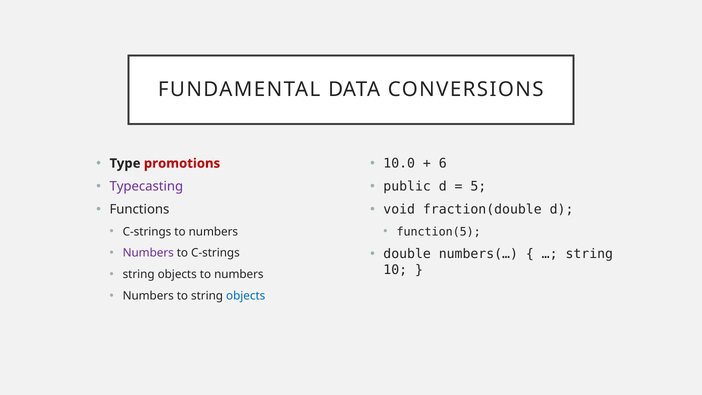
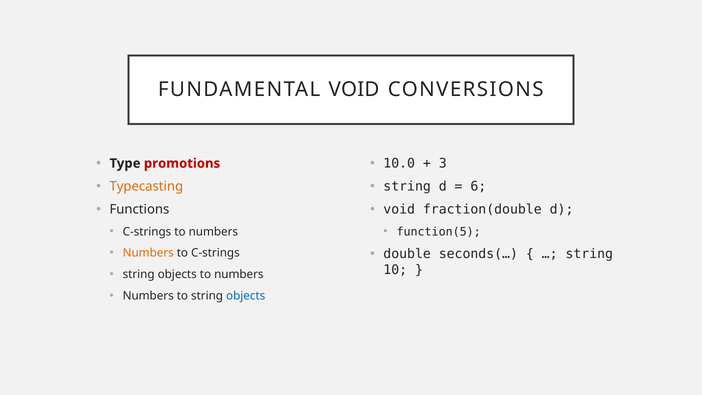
FUNDAMENTAL DATA: DATA -> VOID
6: 6 -> 3
Typecasting colour: purple -> orange
public at (407, 186): public -> string
5: 5 -> 6
Numbers at (148, 253) colour: purple -> orange
numbers(…: numbers(… -> seconds(…
